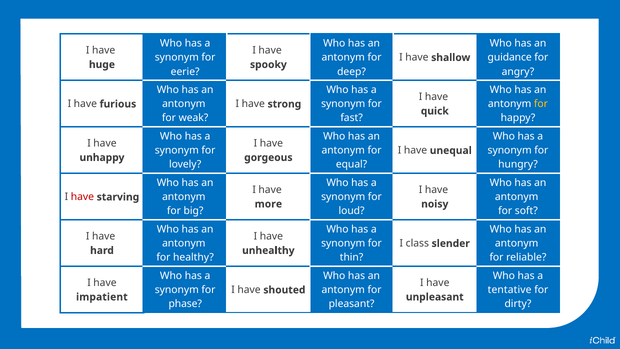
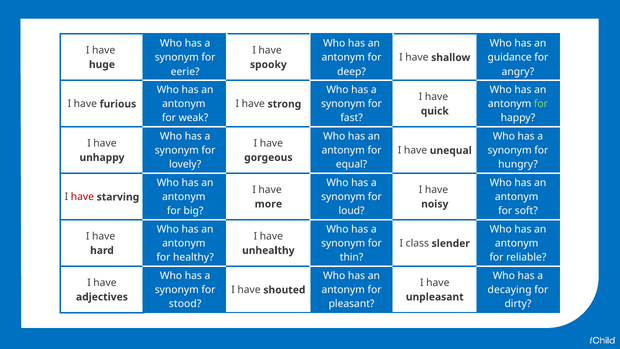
for at (541, 104) colour: yellow -> light green
tentative: tentative -> decaying
impatient: impatient -> adjectives
phase: phase -> stood
